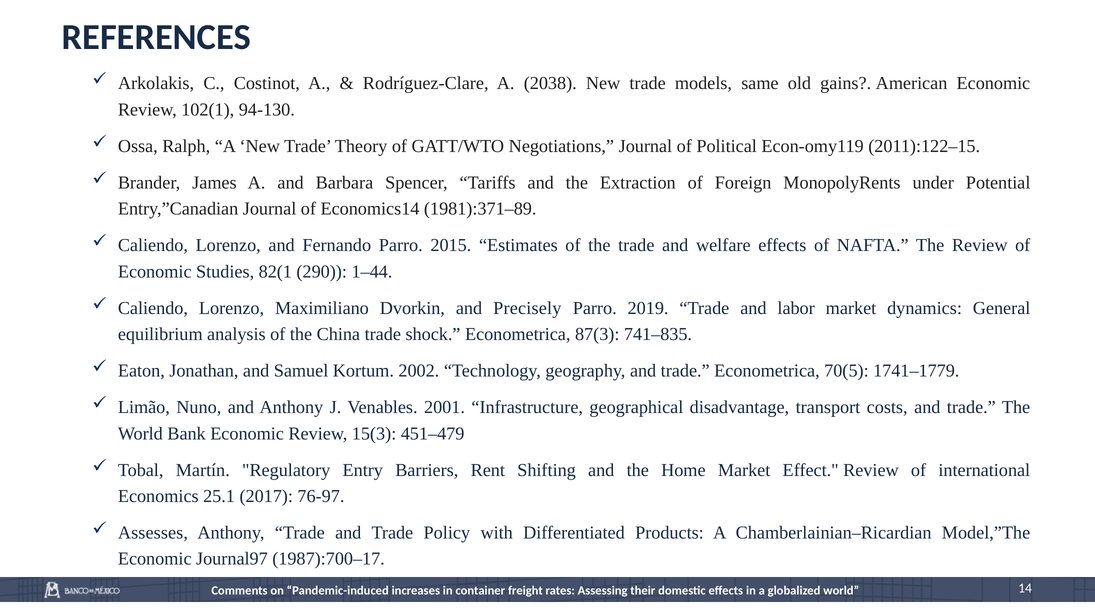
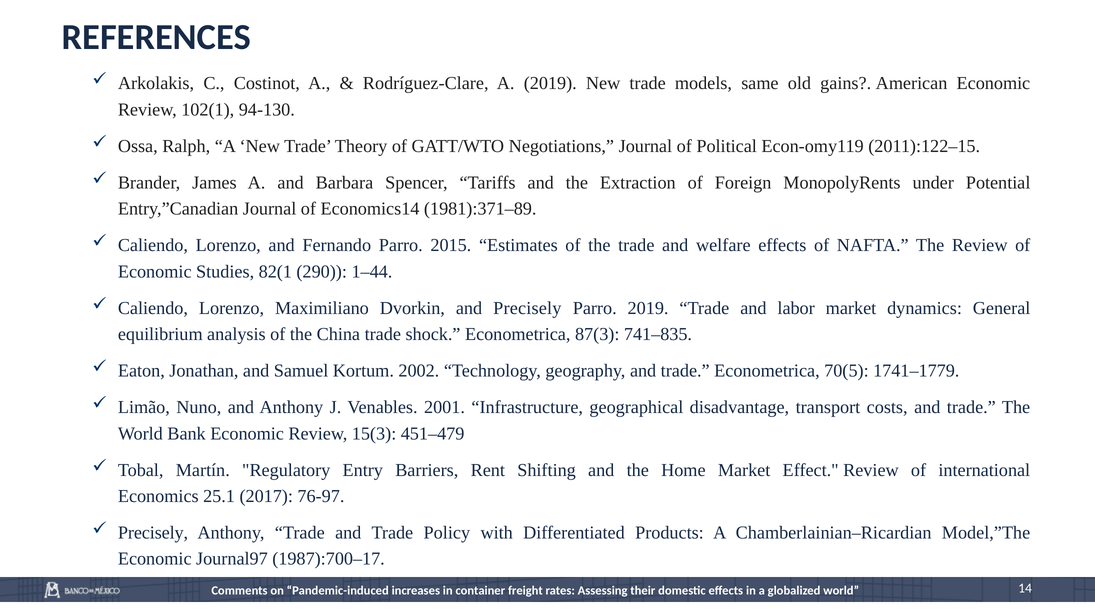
A 2038: 2038 -> 2019
Assesses at (153, 533): Assesses -> Precisely
